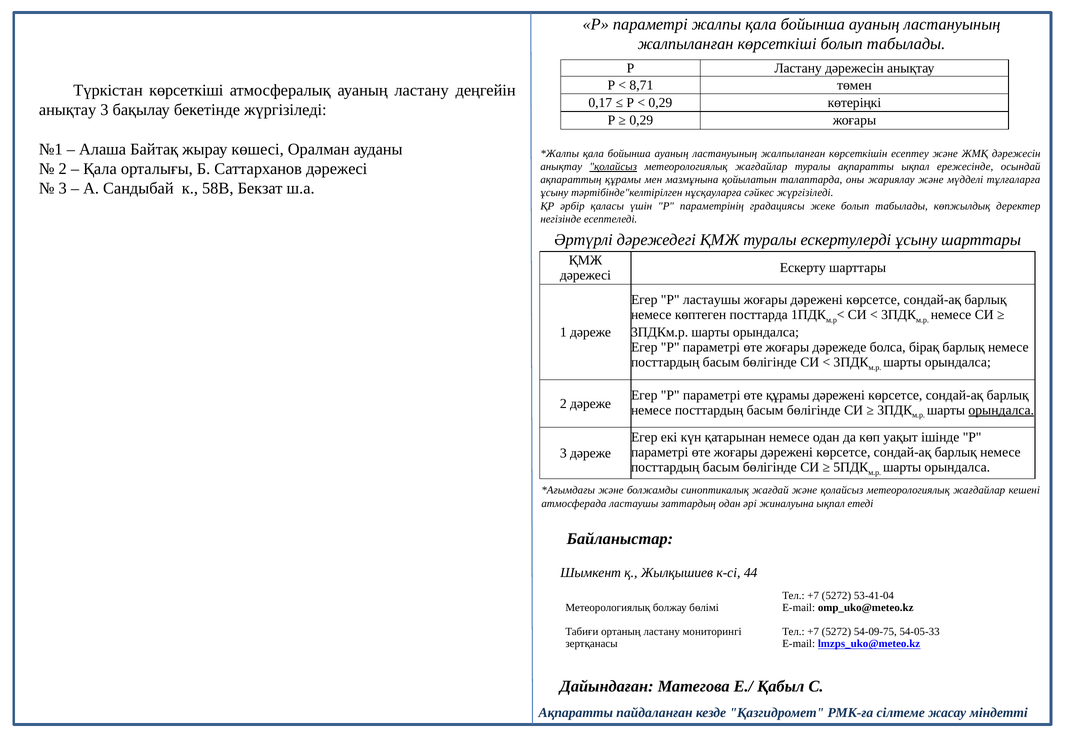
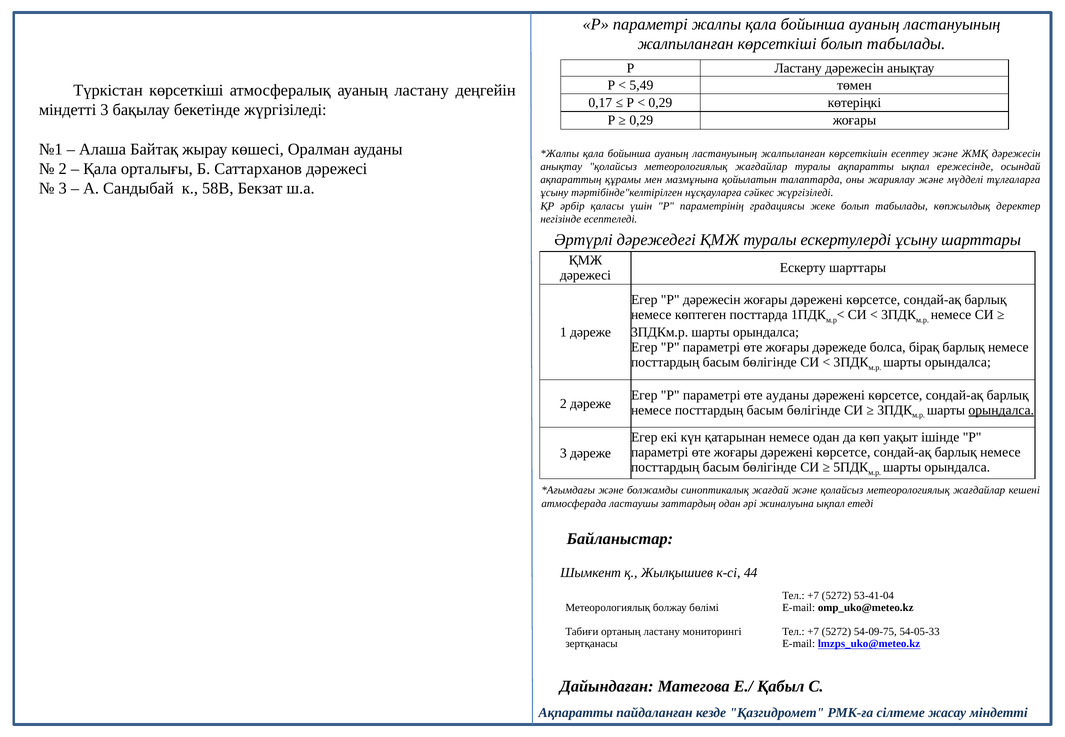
8,71: 8,71 -> 5,49
анықтау at (68, 110): анықтау -> міндетті
қолайсыз at (613, 167) underline: present -> none
Р ластаушы: ластаушы -> дәрежесін
өте құрамы: құрамы -> ауданы
